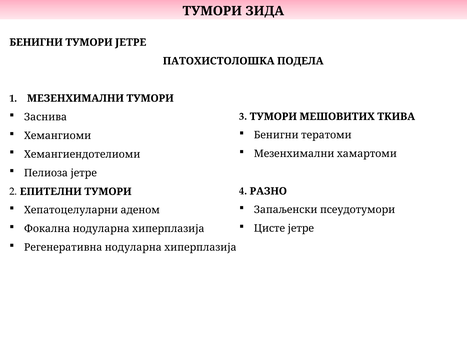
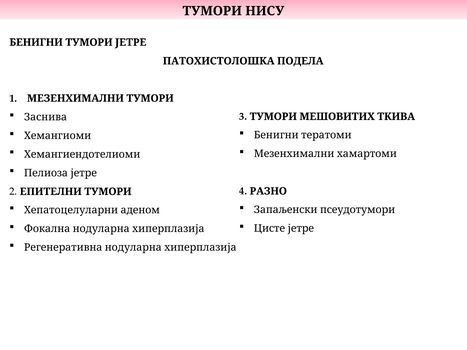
ЗИДА: ЗИДА -> НИСУ
